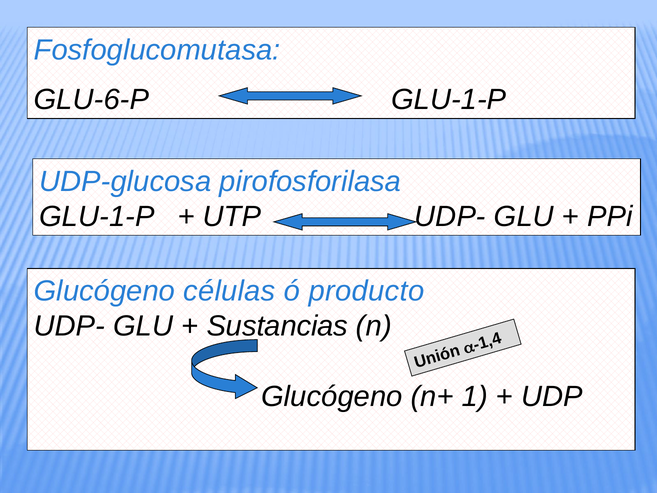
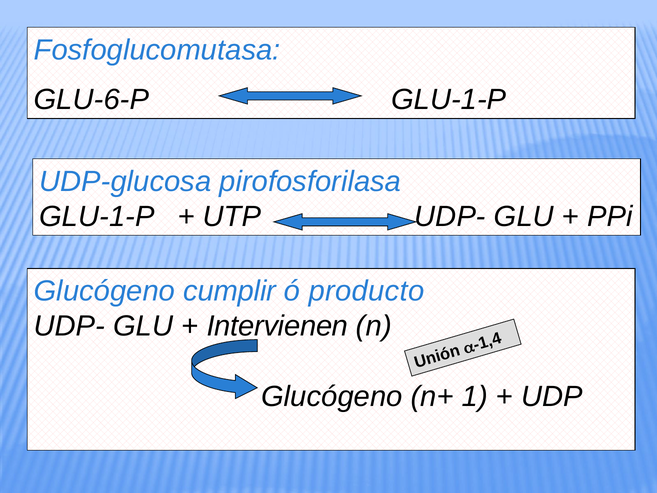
células: células -> cumplir
Sustancias: Sustancias -> Intervienen
